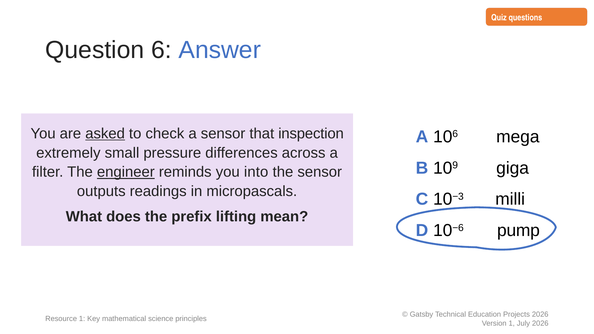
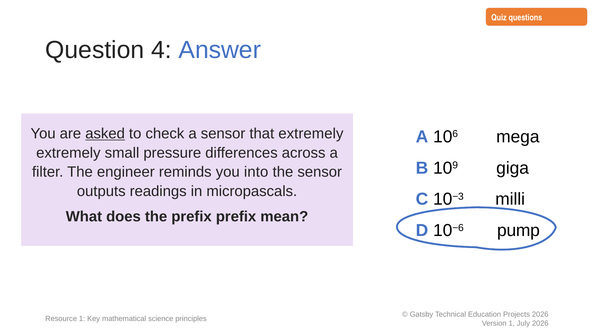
6: 6 -> 4
that inspection: inspection -> extremely
engineer underline: present -> none
prefix lifting: lifting -> prefix
